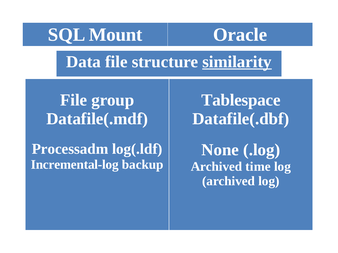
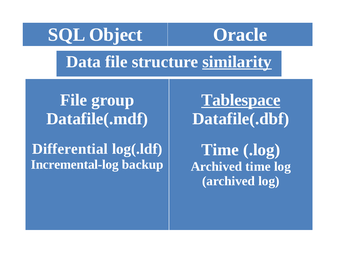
Mount: Mount -> Object
Tablespace underline: none -> present
Processadm: Processadm -> Differential
None at (220, 150): None -> Time
